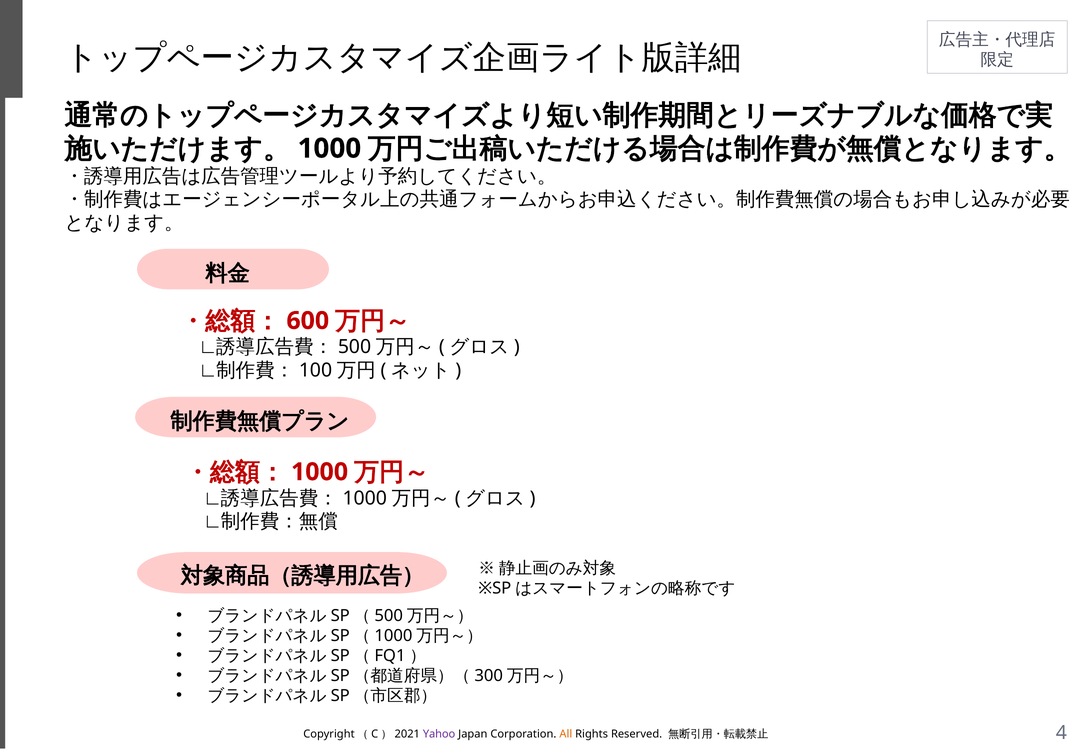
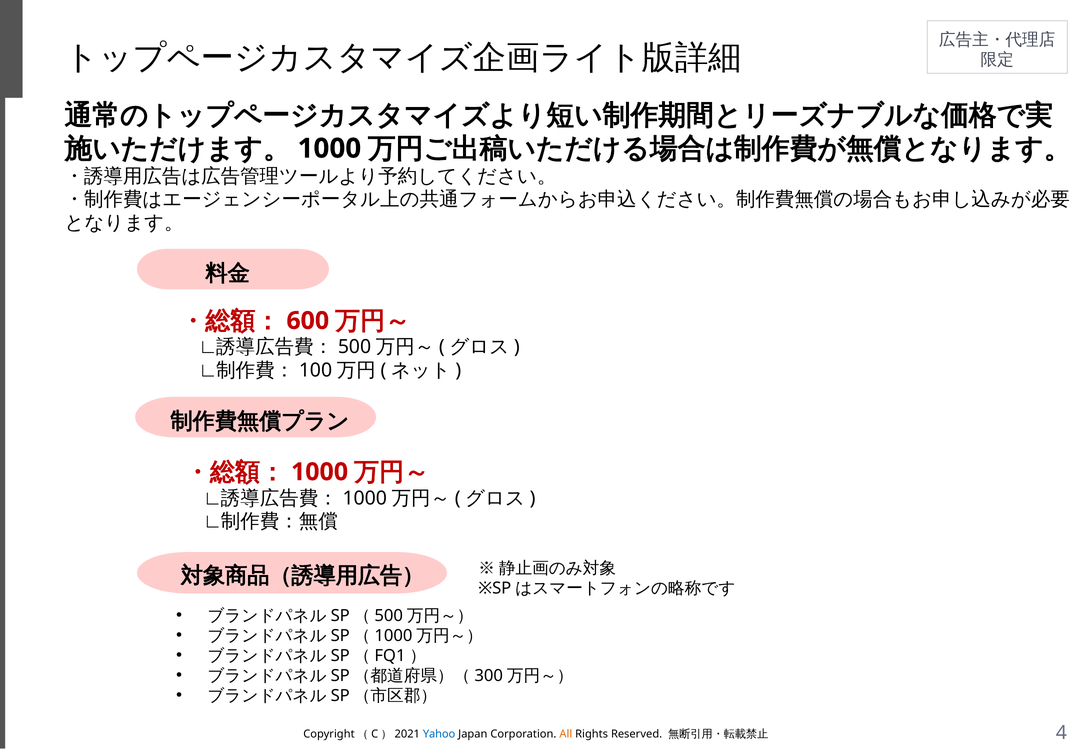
Yahoo colour: purple -> blue
